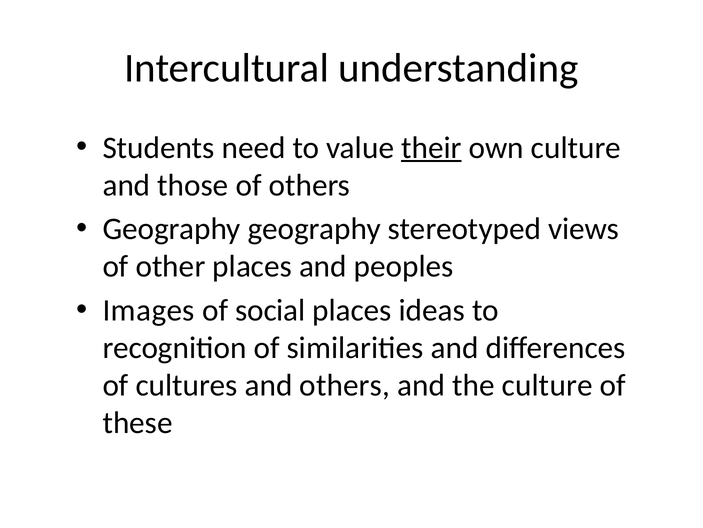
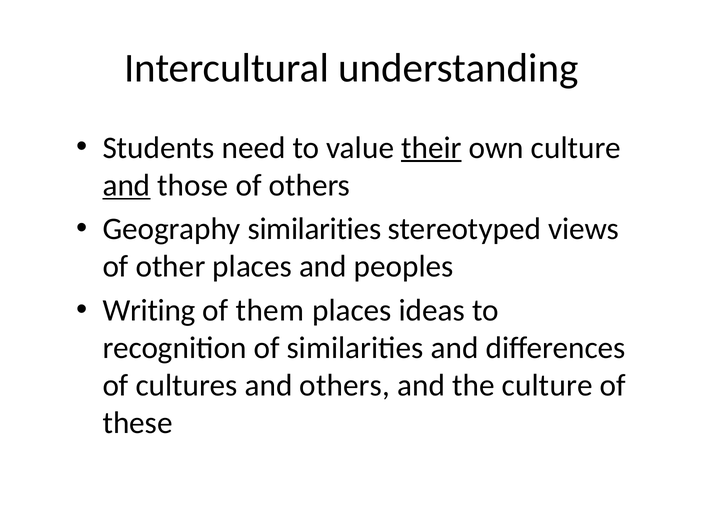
and at (126, 185) underline: none -> present
Geography geography: geography -> similarities
Images: Images -> Writing
social: social -> them
